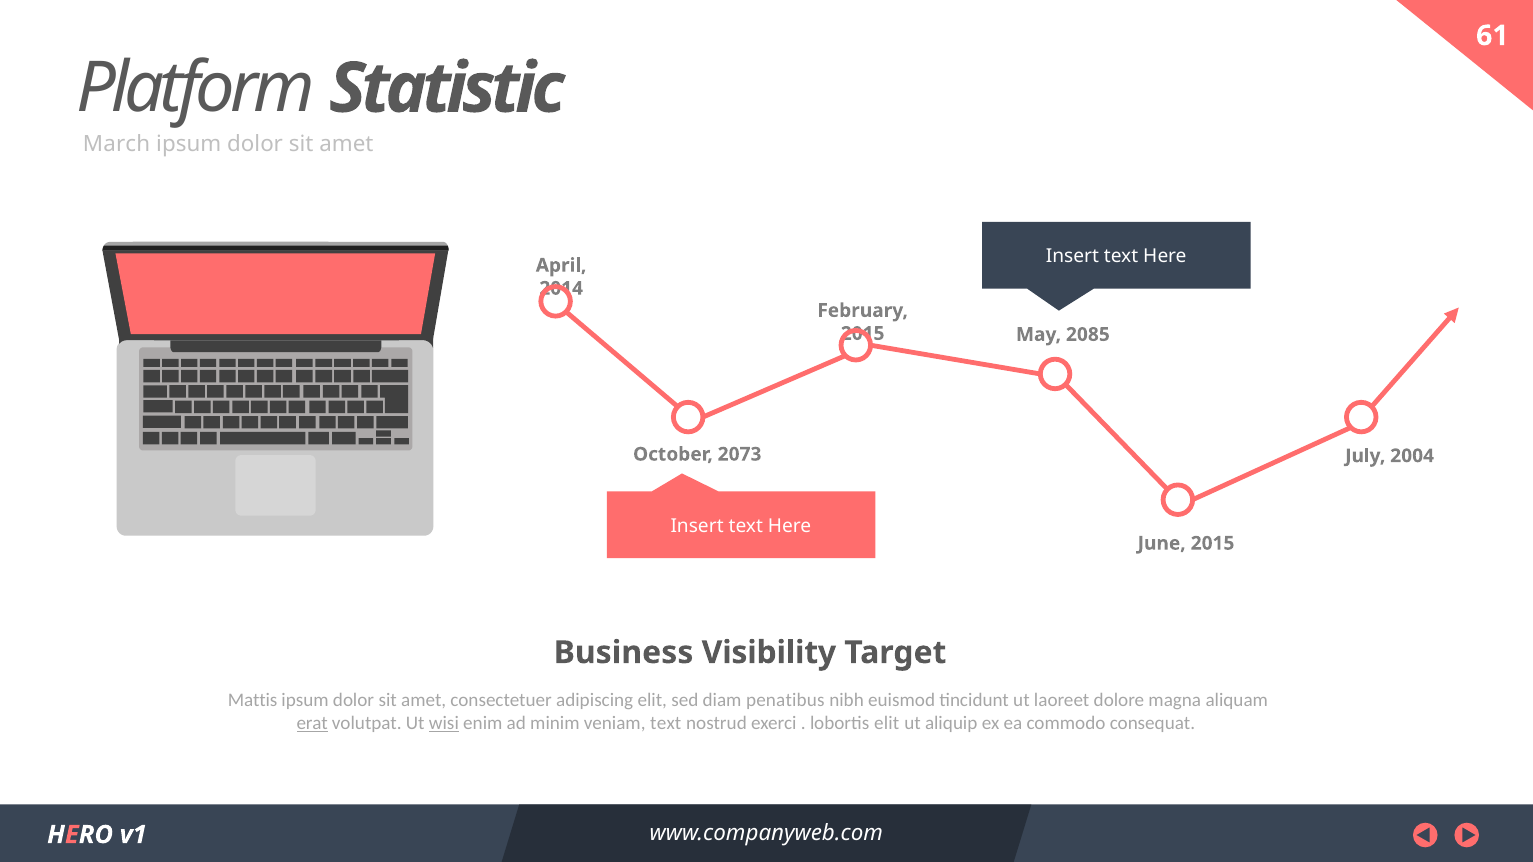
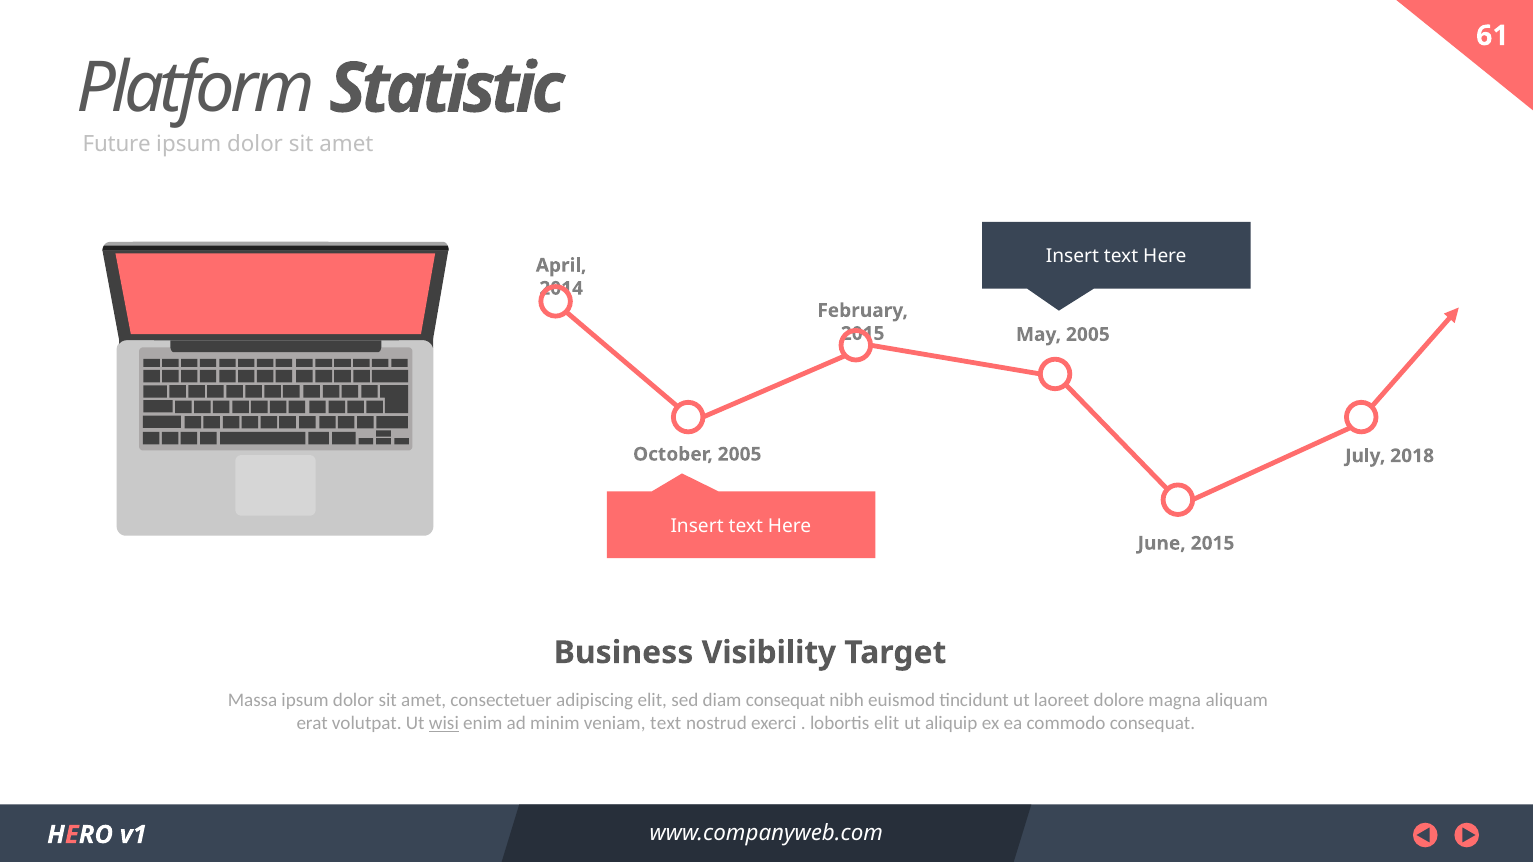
March: March -> Future
2085 at (1088, 335): 2085 -> 2005
October 2073: 2073 -> 2005
2004: 2004 -> 2018
Mattis: Mattis -> Massa
diam penatibus: penatibus -> consequat
erat underline: present -> none
